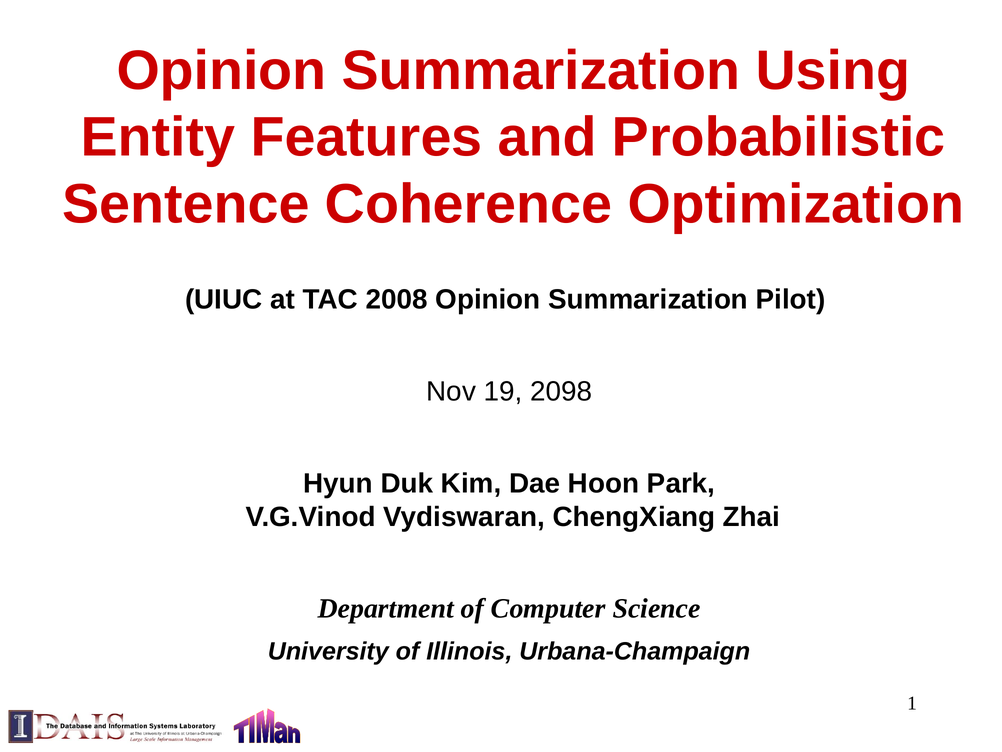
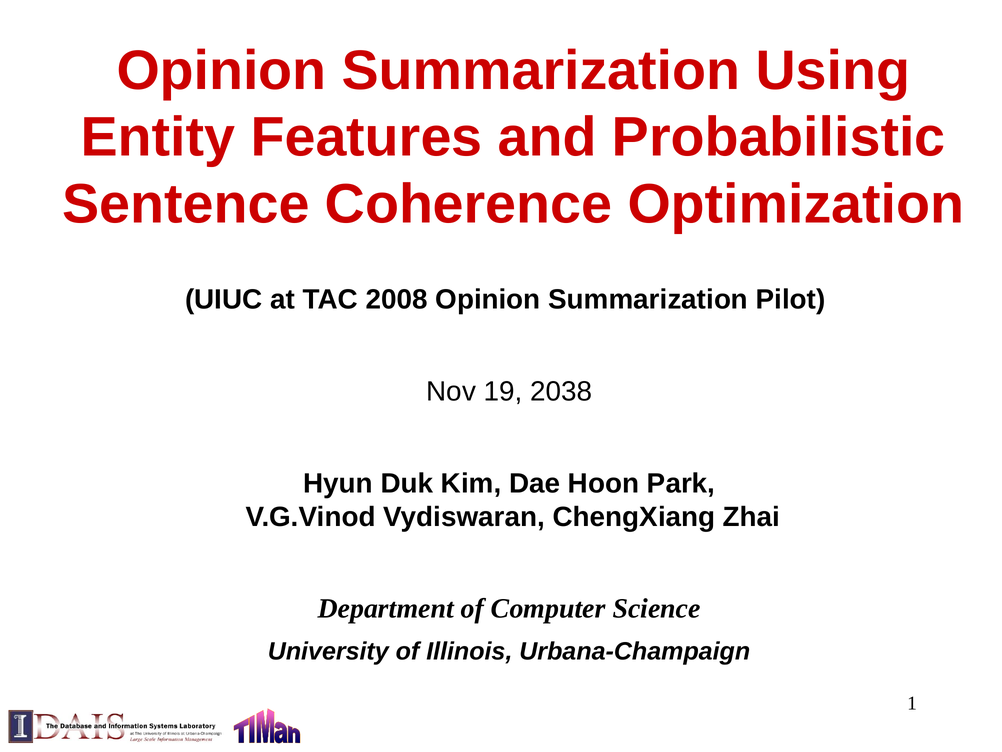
2098: 2098 -> 2038
